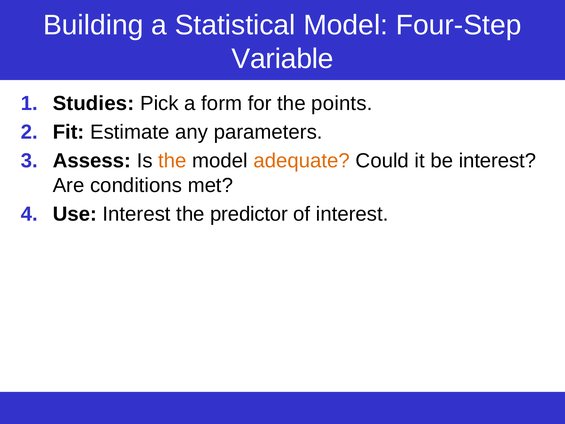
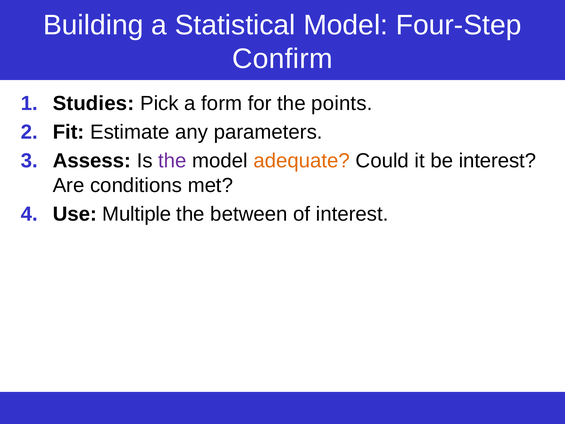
Variable: Variable -> Confirm
the at (172, 161) colour: orange -> purple
Use Interest: Interest -> Multiple
predictor: predictor -> between
